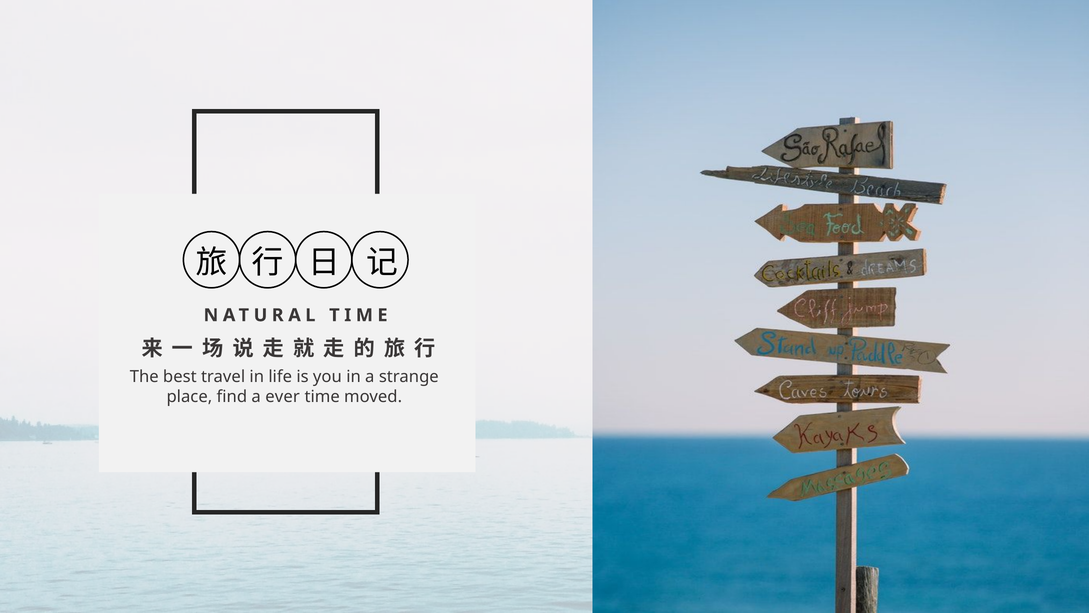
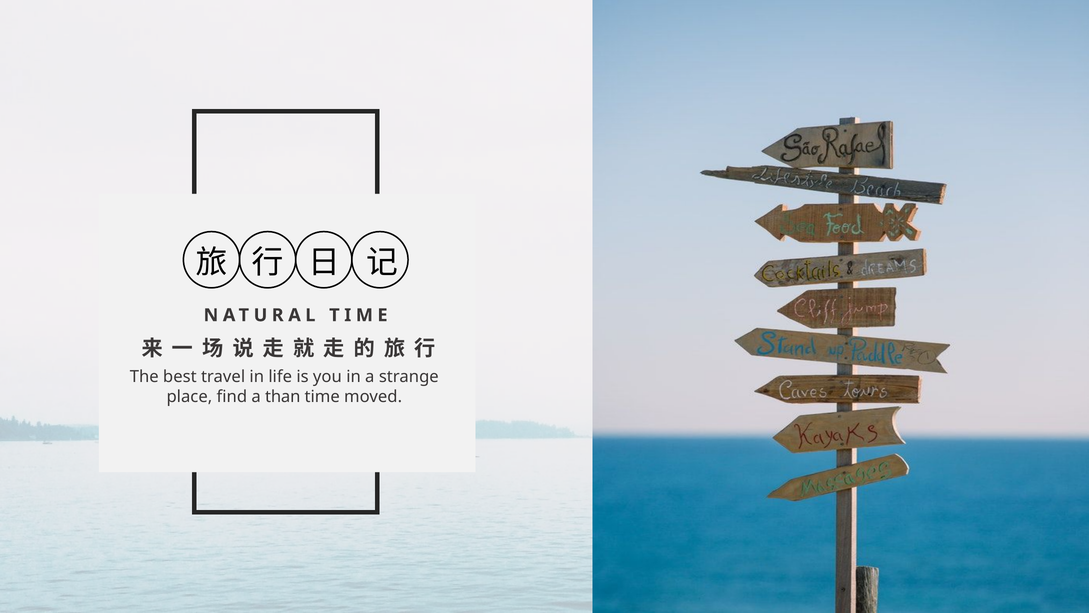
ever: ever -> than
